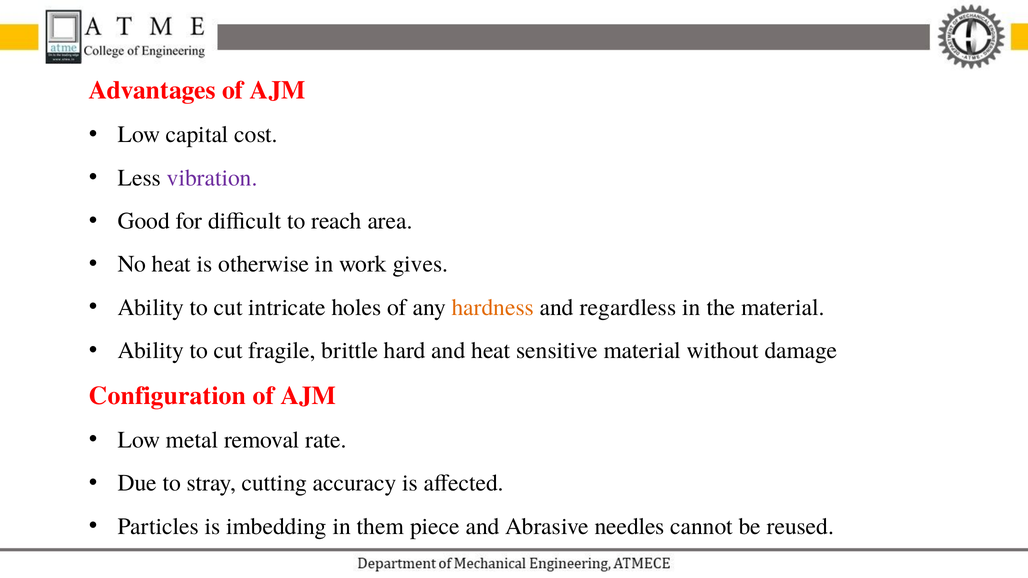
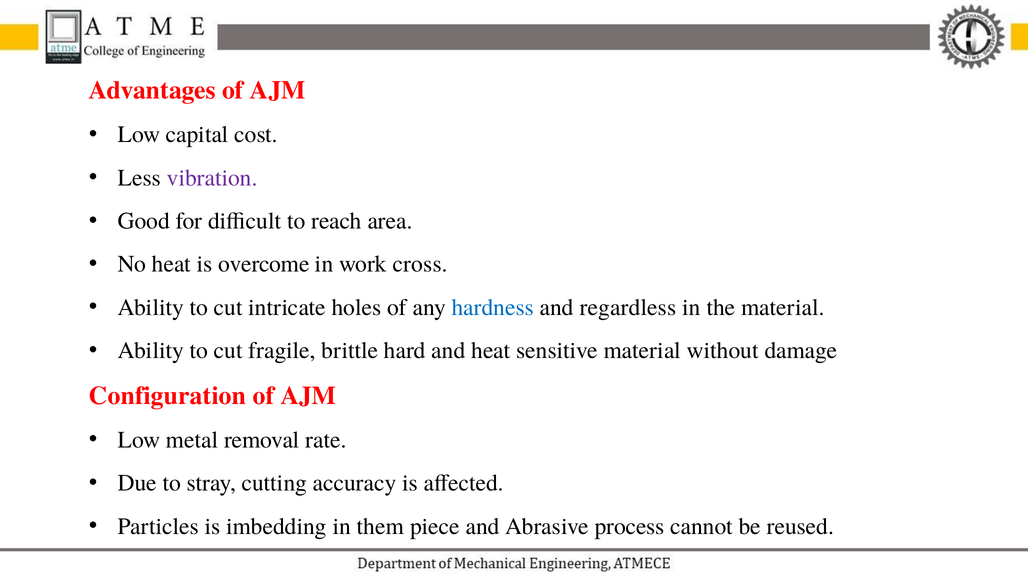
otherwise: otherwise -> overcome
gives: gives -> cross
hardness colour: orange -> blue
needles: needles -> process
